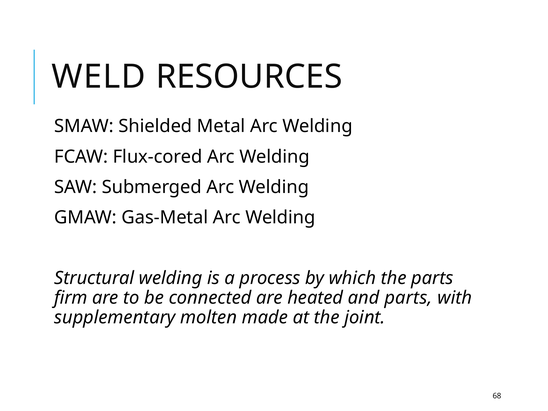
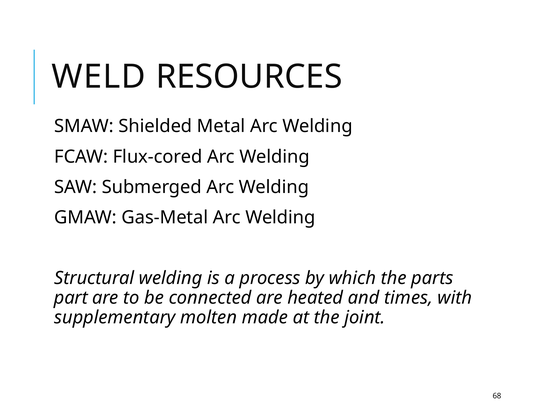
firm: firm -> part
and parts: parts -> times
